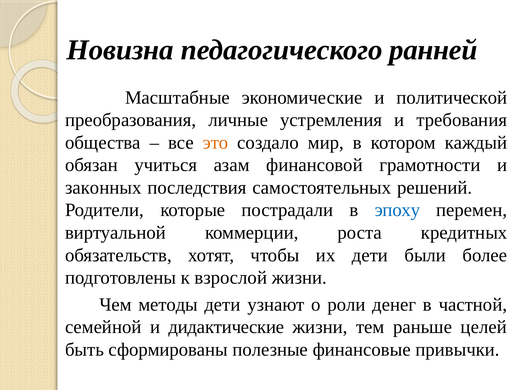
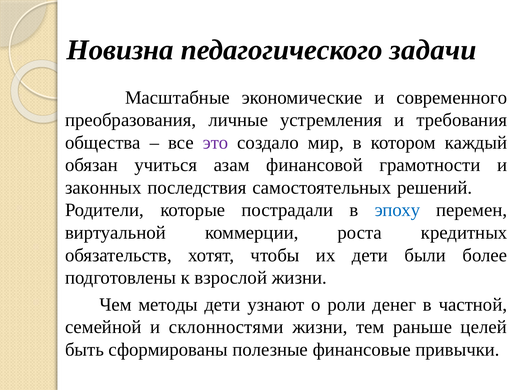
ранней: ранней -> задачи
политической: политической -> современного
это colour: orange -> purple
дидактические: дидактические -> склонностями
